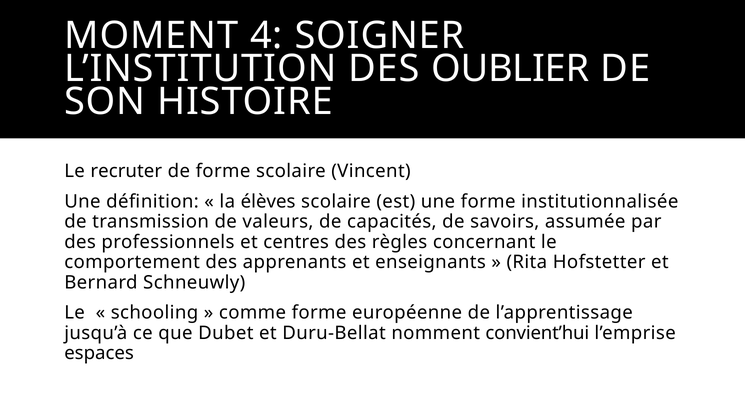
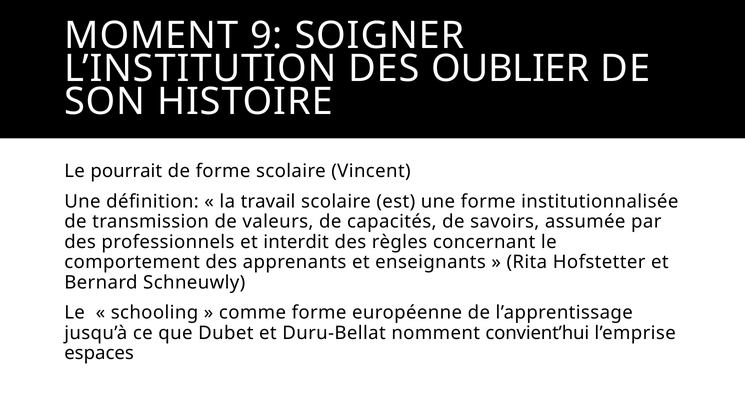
4: 4 -> 9
recruter: recruter -> pourrait
élèves: élèves -> travail
centres: centres -> interdit
